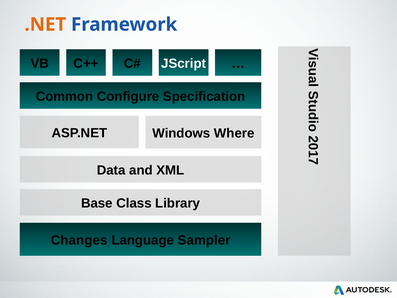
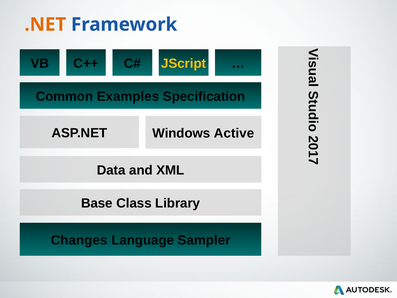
JScript colour: white -> yellow
Configure: Configure -> Examples
Where: Where -> Active
